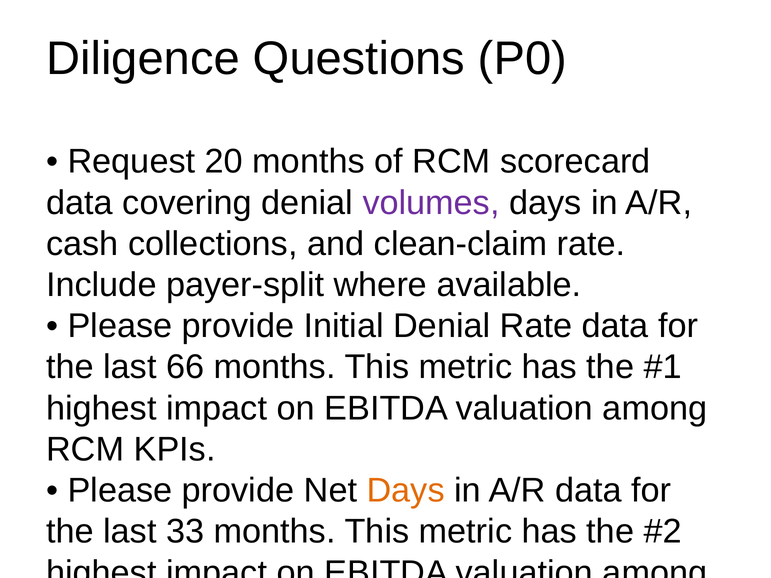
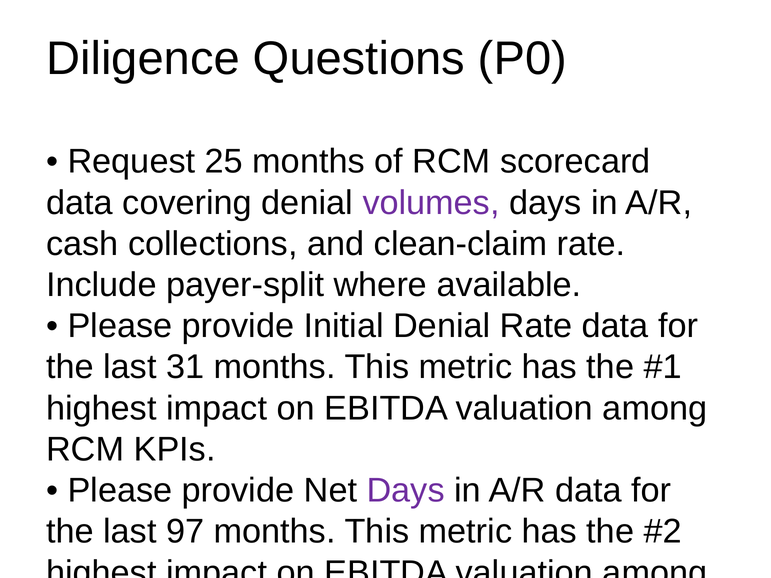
20: 20 -> 25
66: 66 -> 31
Days at (406, 491) colour: orange -> purple
33: 33 -> 97
